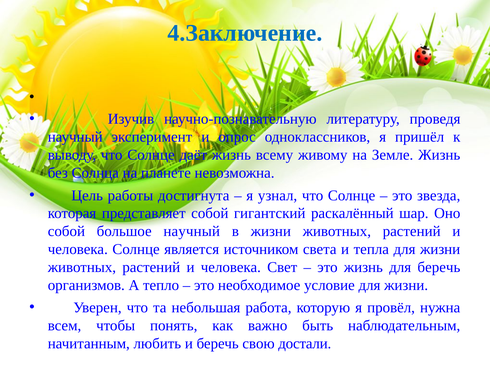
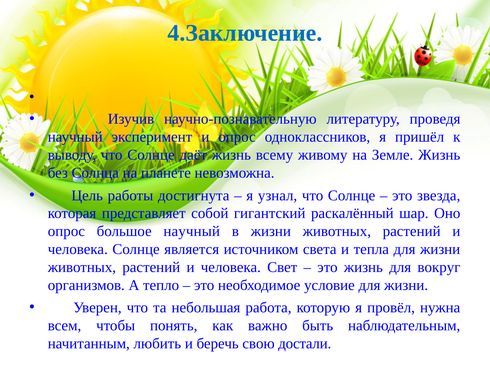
собой at (66, 232): собой -> опрос
для беречь: беречь -> вокруг
